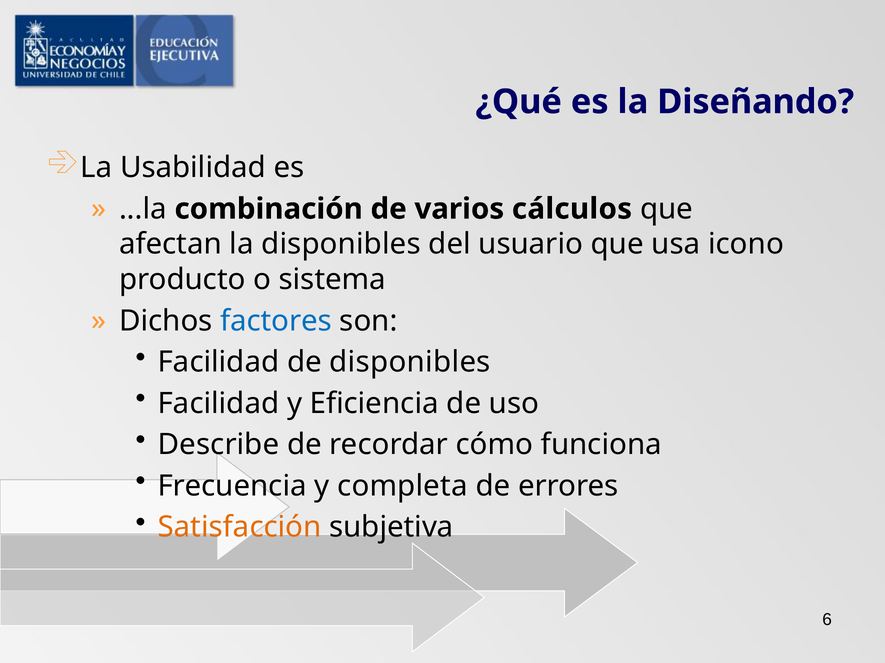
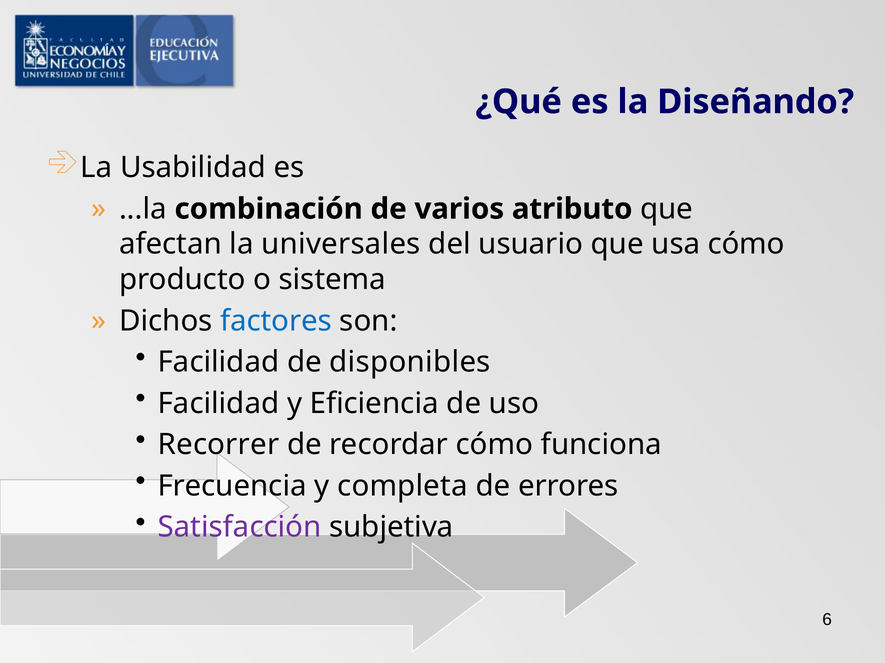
cálculos: cálculos -> atributo
la disponibles: disponibles -> universales
usa icono: icono -> cómo
Describe: Describe -> Recorrer
Satisfacción colour: orange -> purple
